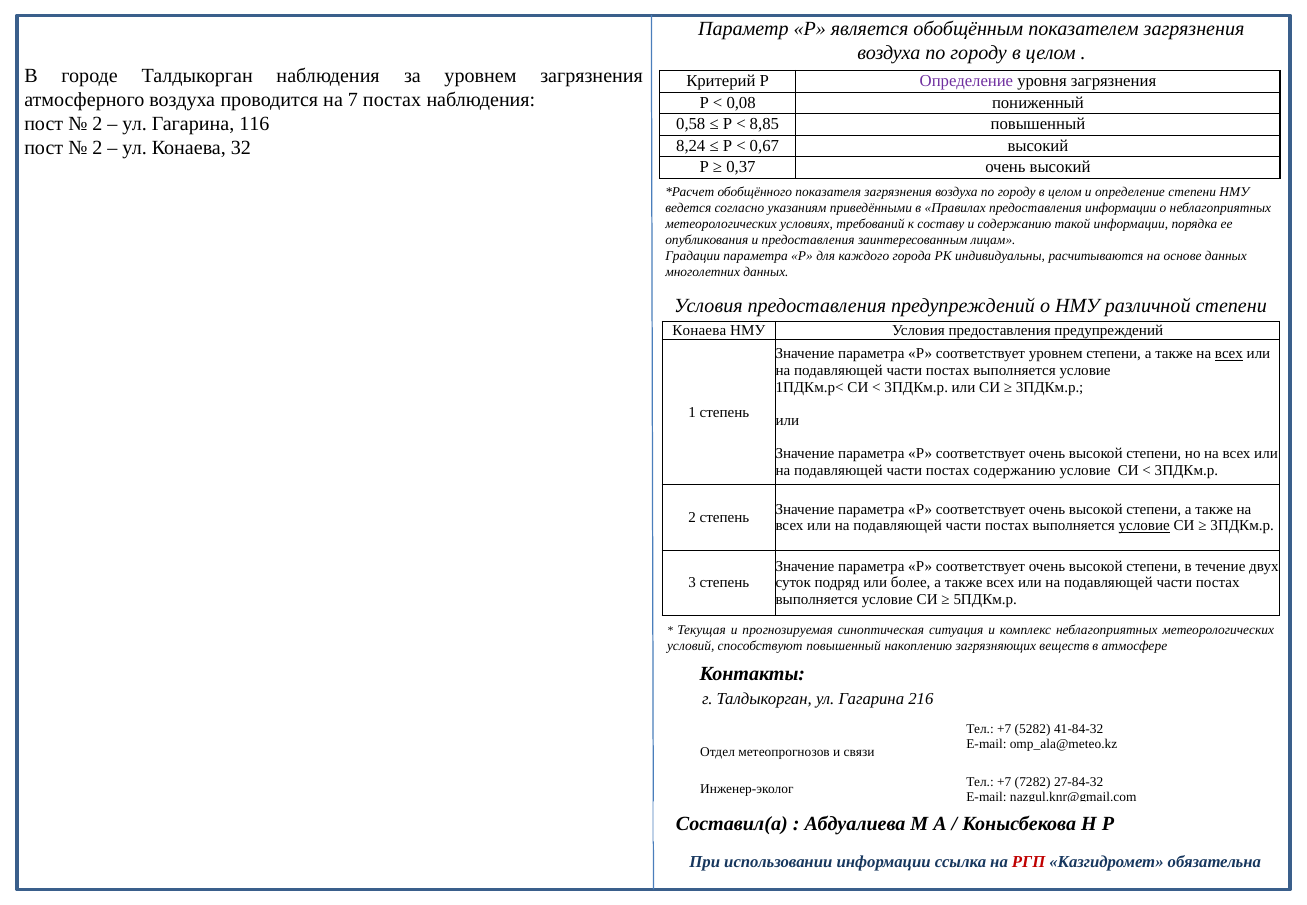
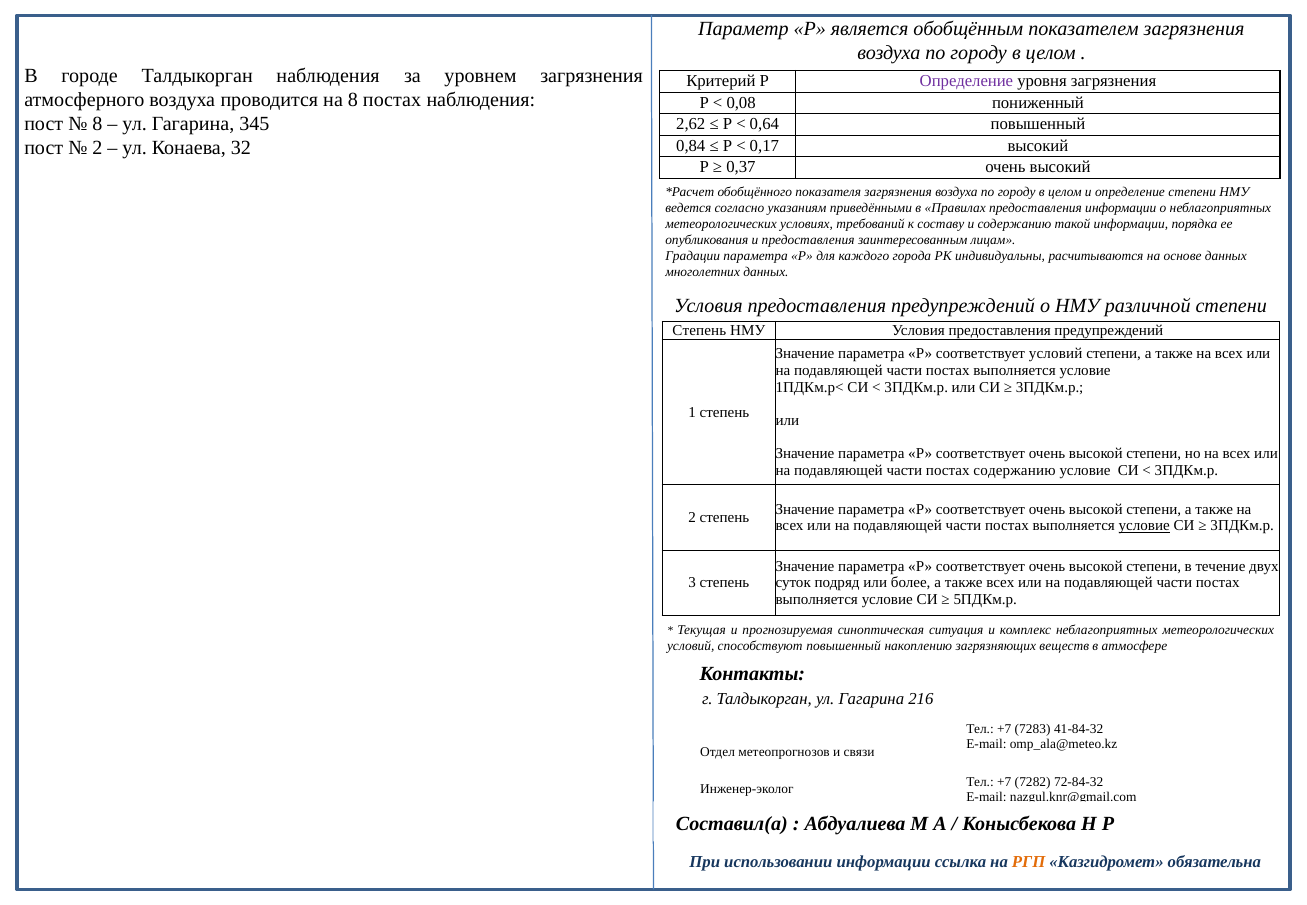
на 7: 7 -> 8
2 at (97, 124): 2 -> 8
116: 116 -> 345
0,58: 0,58 -> 2,62
8,85: 8,85 -> 0,64
8,24: 8,24 -> 0,84
0,67: 0,67 -> 0,17
Конаева at (699, 330): Конаева -> Степень
соответствует уровнем: уровнем -> условий
всех at (1229, 354) underline: present -> none
5282: 5282 -> 7283
27-84-32: 27-84-32 -> 72-84-32
РГП colour: red -> orange
